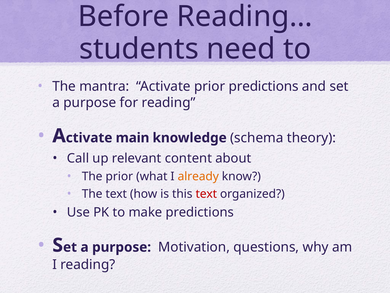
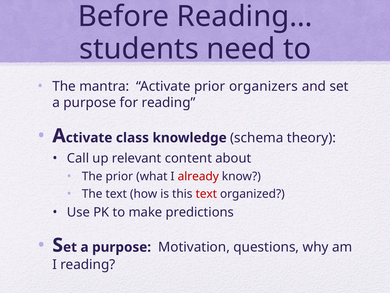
prior predictions: predictions -> organizers
main: main -> class
already colour: orange -> red
